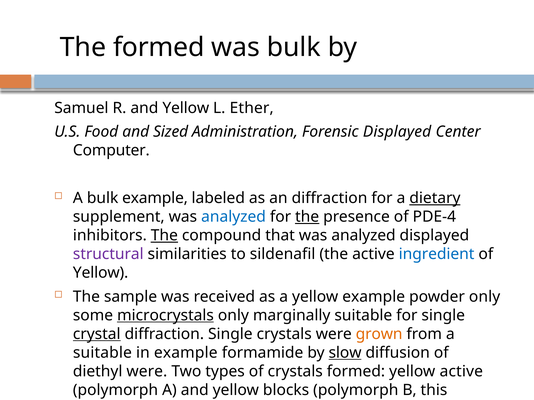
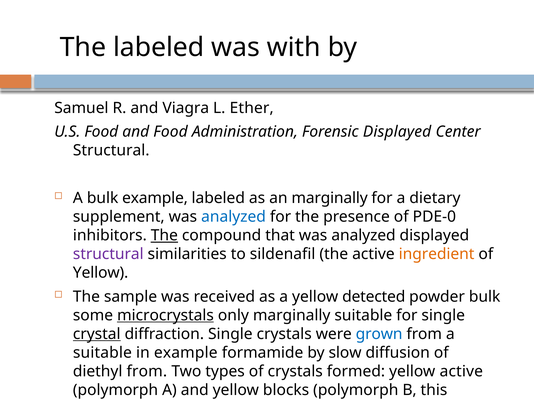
The formed: formed -> labeled
was bulk: bulk -> with
R and Yellow: Yellow -> Viagra
and Sized: Sized -> Food
Computer at (111, 151): Computer -> Structural
an diffraction: diffraction -> marginally
dietary underline: present -> none
the at (307, 217) underline: present -> none
PDE-4: PDE-4 -> PDE-0
ingredient colour: blue -> orange
yellow example: example -> detected
powder only: only -> bulk
grown colour: orange -> blue
slow underline: present -> none
diethyl were: were -> from
